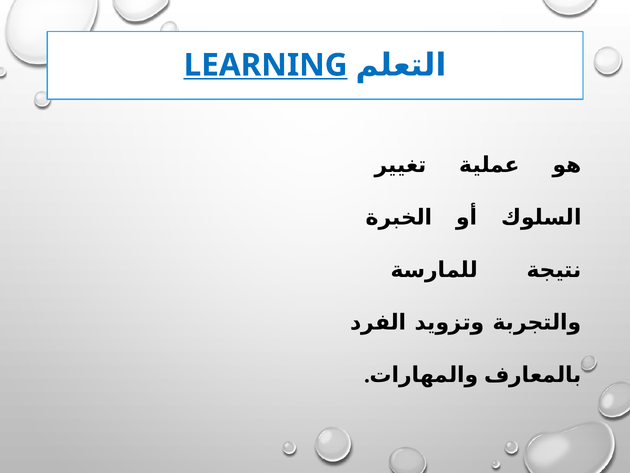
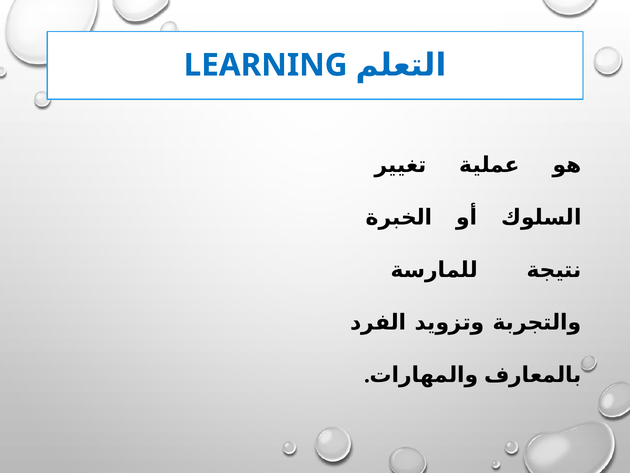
LEARNING underline: present -> none
